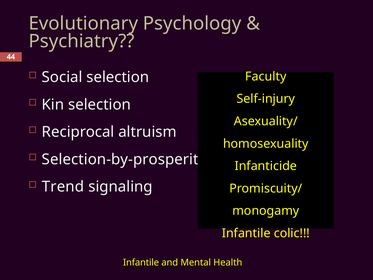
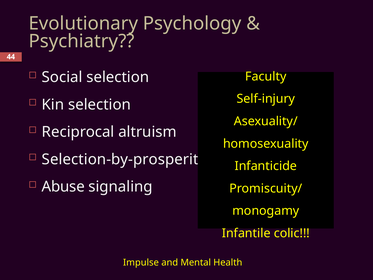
Trend: Trend -> Abuse
Infantile at (141, 262): Infantile -> Impulse
